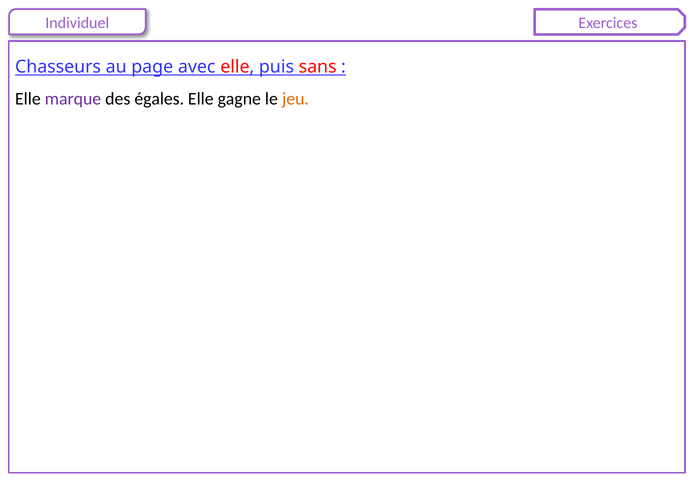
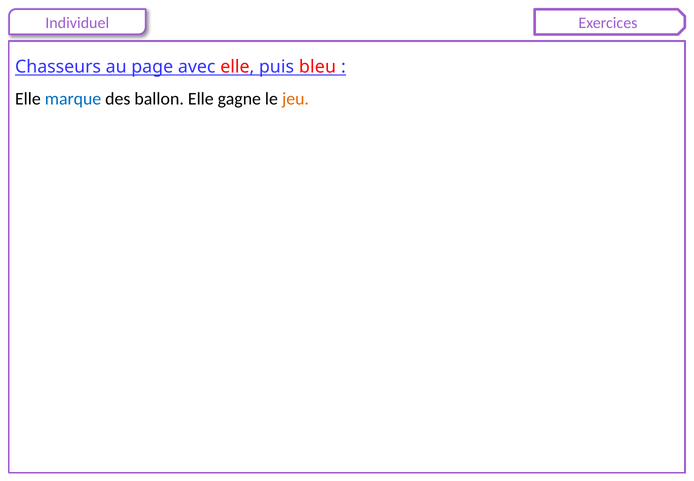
sans: sans -> bleu
marque colour: purple -> blue
égales: égales -> ballon
